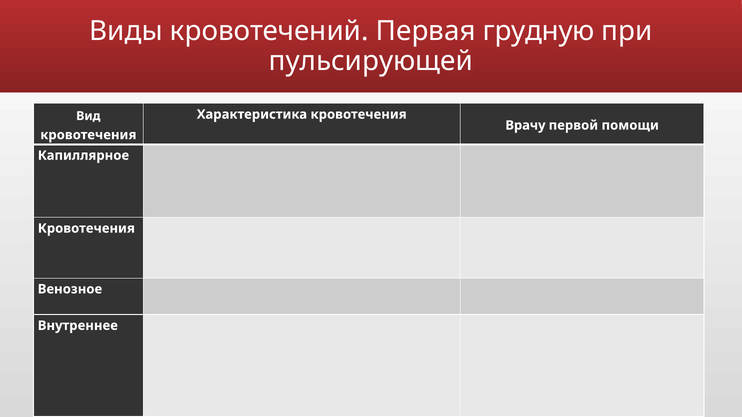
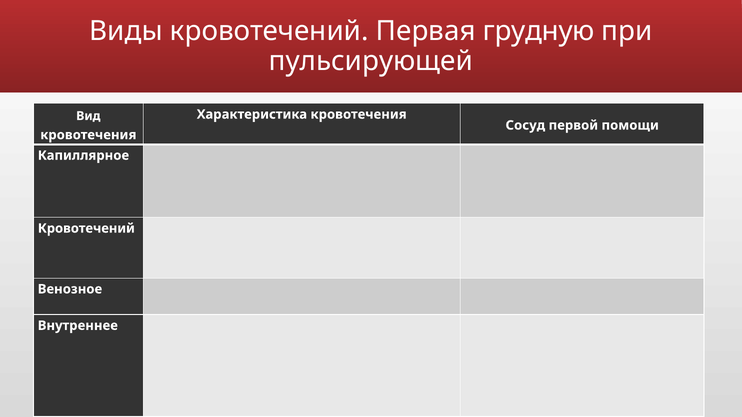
Врачу: Врачу -> Сосуд
Кровотечения at (86, 229): Кровотечения -> Кровотечений
